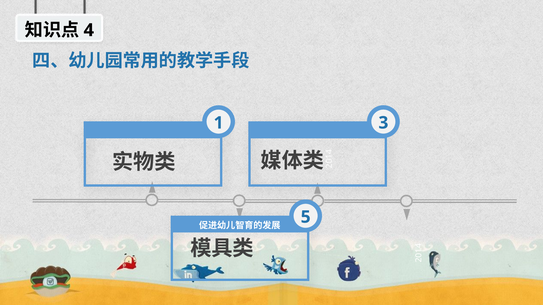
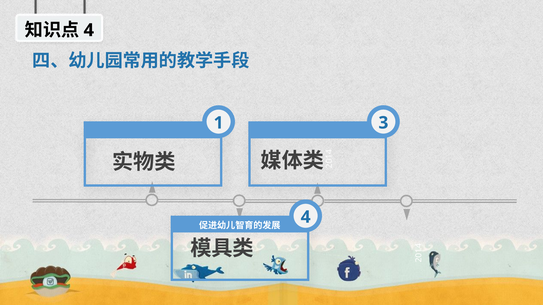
5 at (306, 217): 5 -> 4
